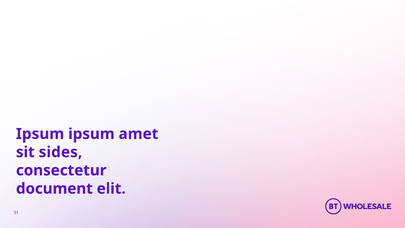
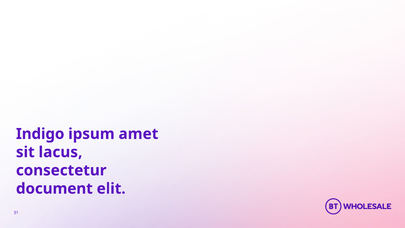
Ipsum at (40, 134): Ipsum -> Indigo
sides: sides -> lacus
